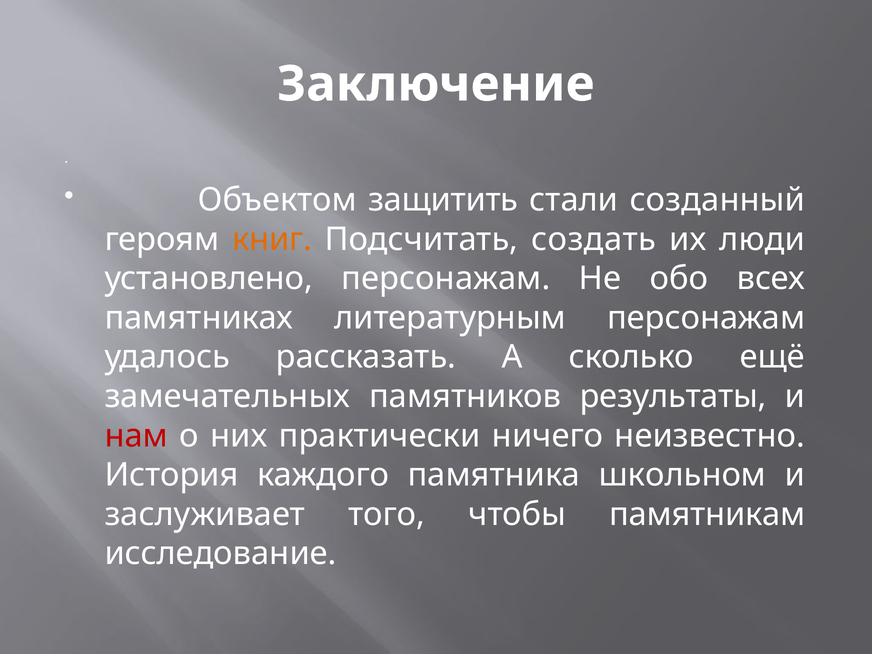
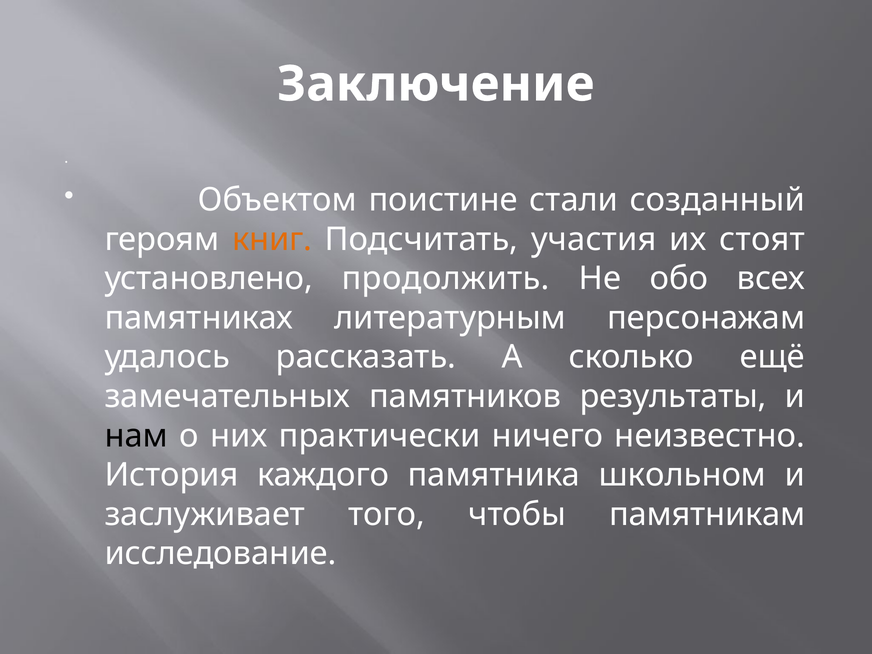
защитить: защитить -> поистине
создать: создать -> участия
люди: люди -> стоят
установлено персонажам: персонажам -> продолжить
нам colour: red -> black
